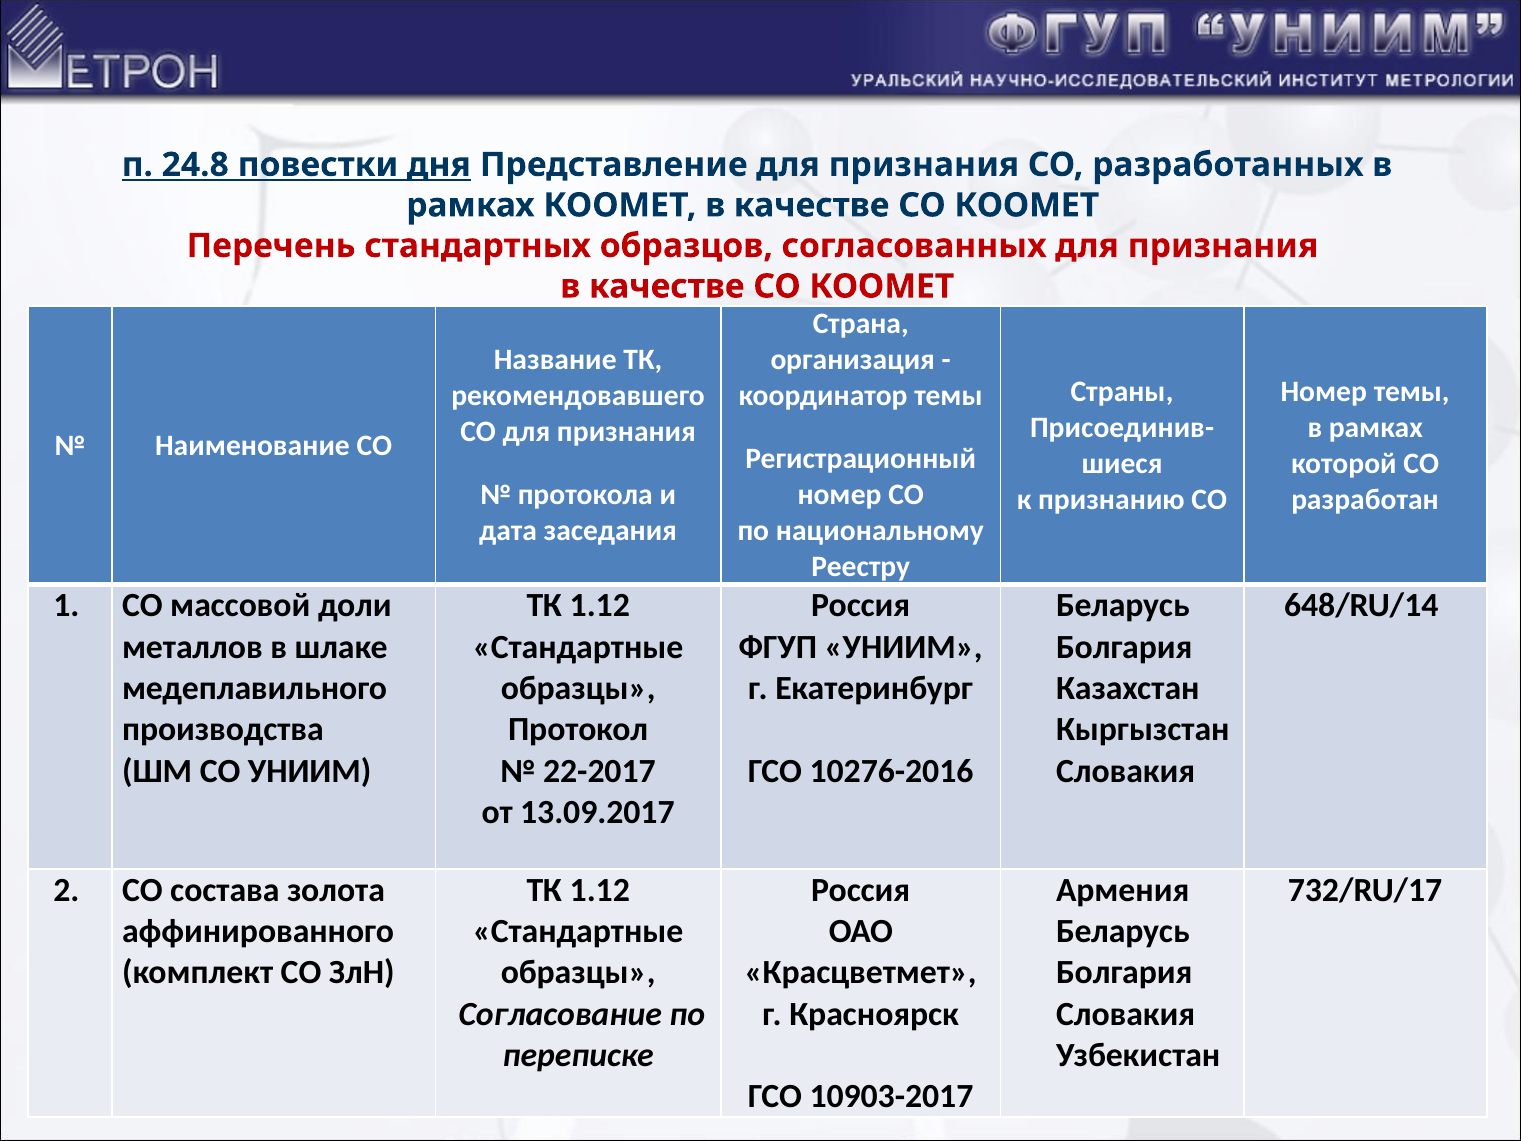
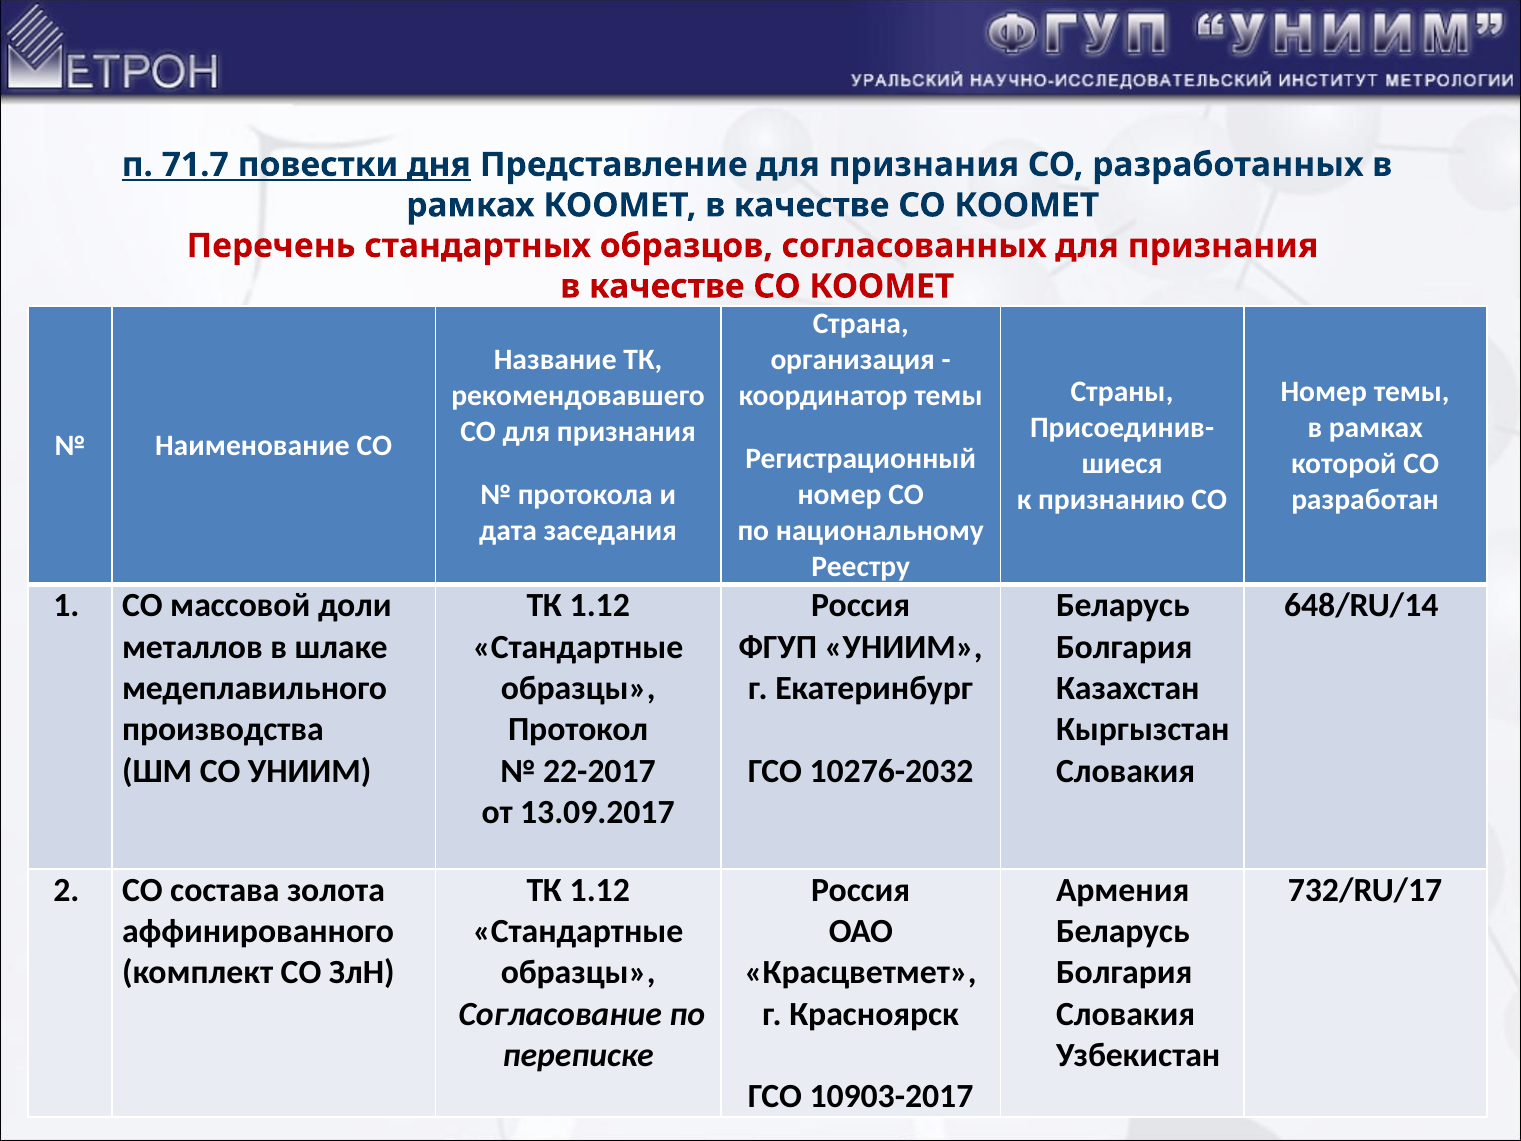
24.8: 24.8 -> 71.7
10276-2016: 10276-2016 -> 10276-2032
